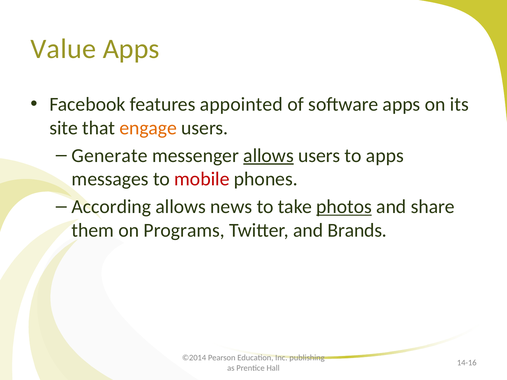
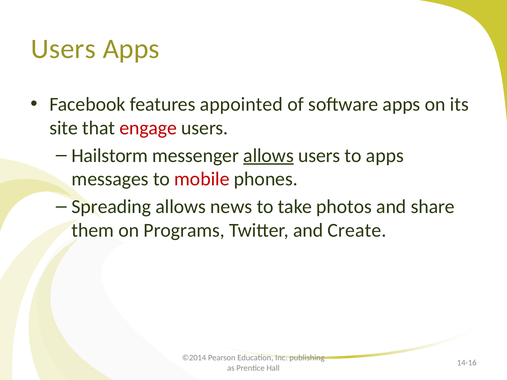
Value at (63, 49): Value -> Users
engage colour: orange -> red
Generate: Generate -> Hailstorm
According: According -> Spreading
photos underline: present -> none
Brands: Brands -> Create
